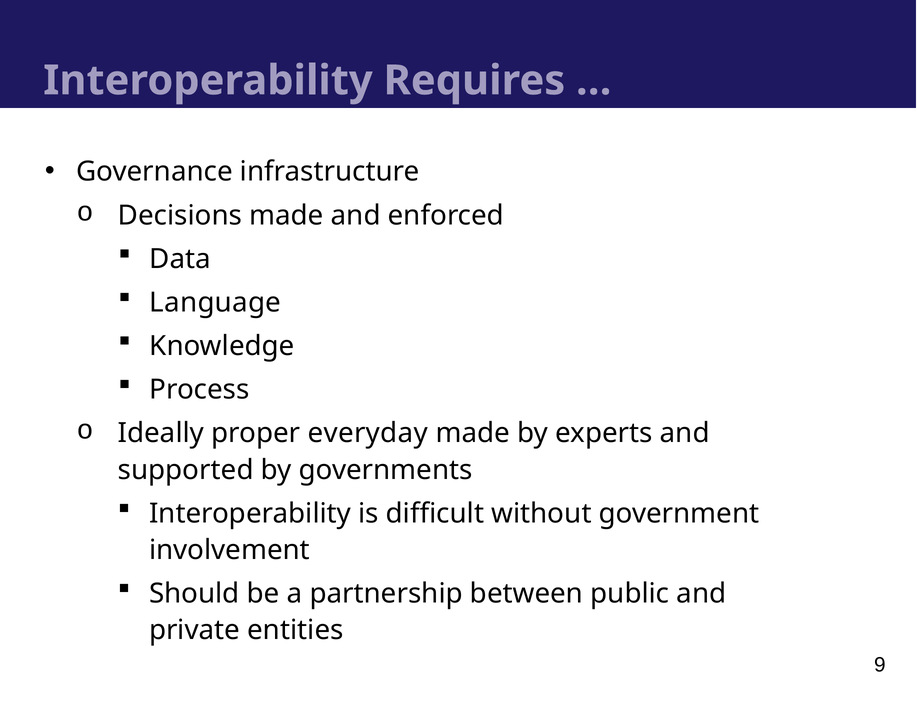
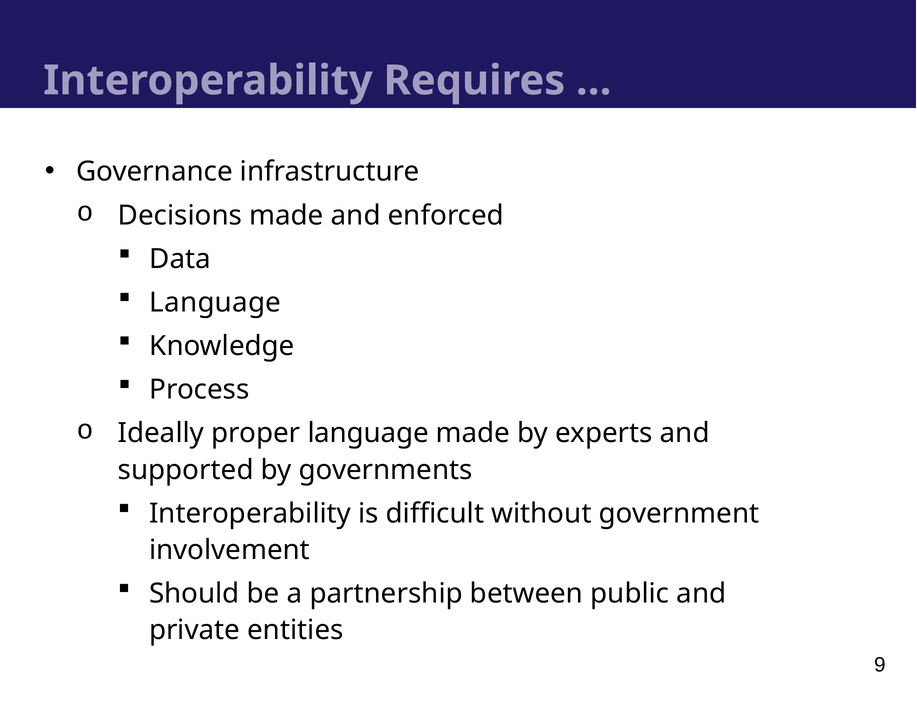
proper everyday: everyday -> language
